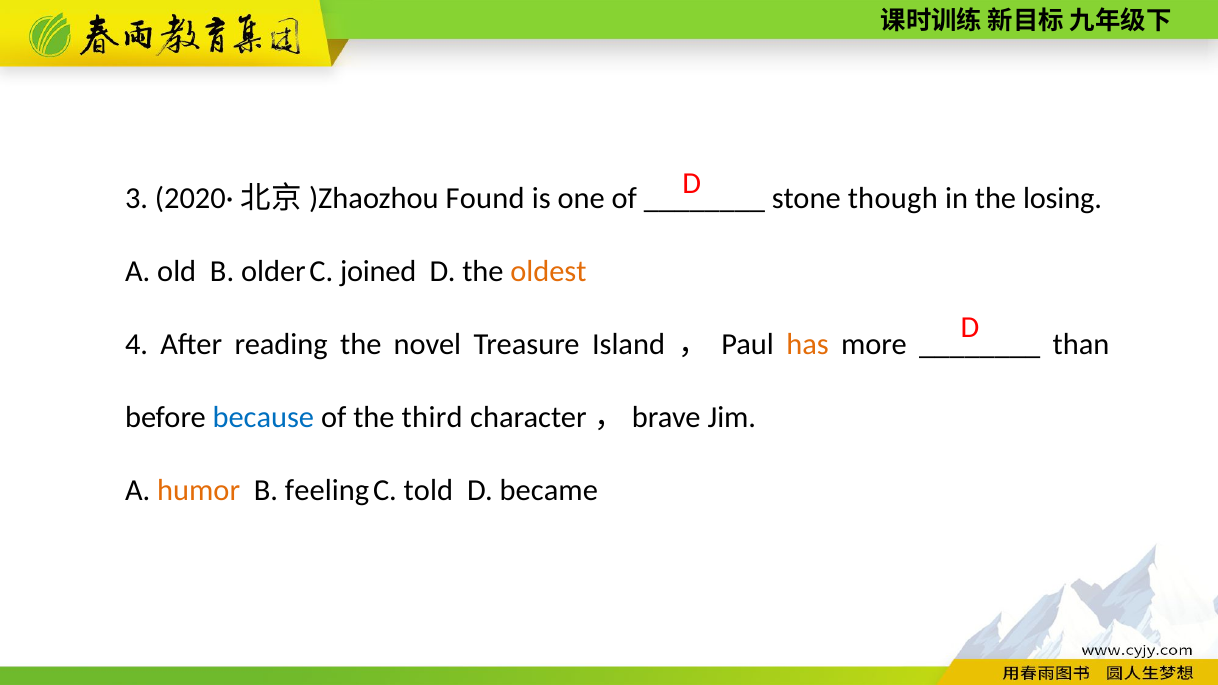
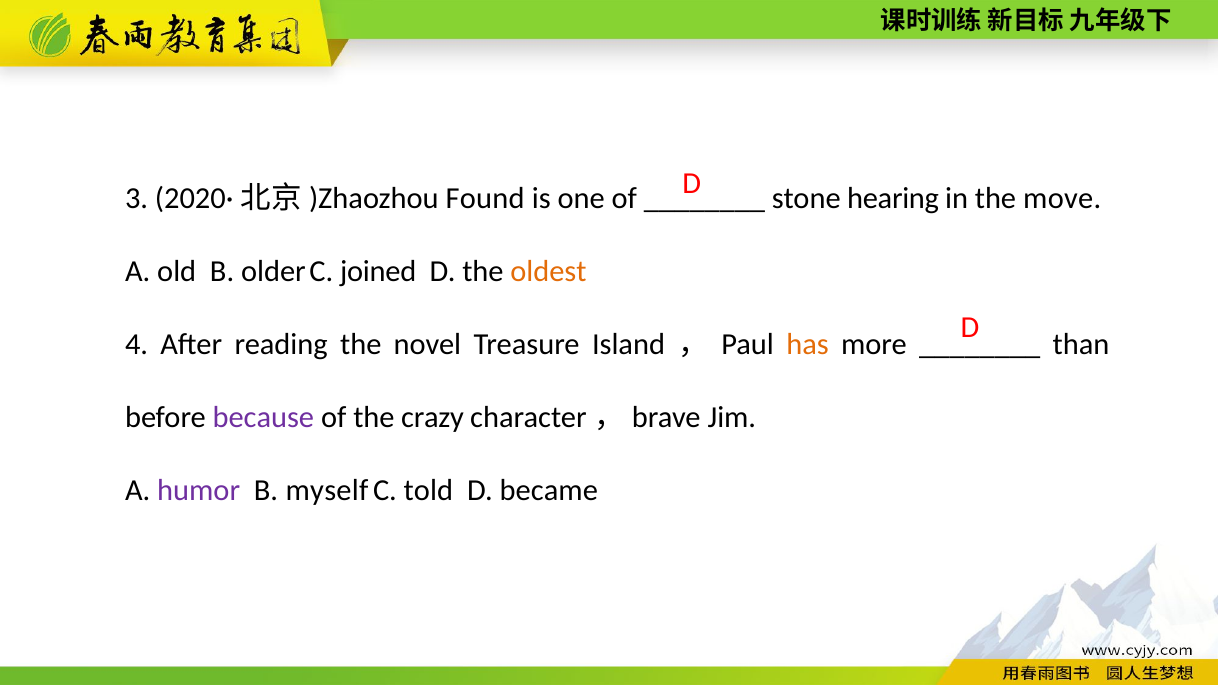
though: though -> hearing
losing: losing -> move
because colour: blue -> purple
third: third -> crazy
humor colour: orange -> purple
feeling: feeling -> myself
